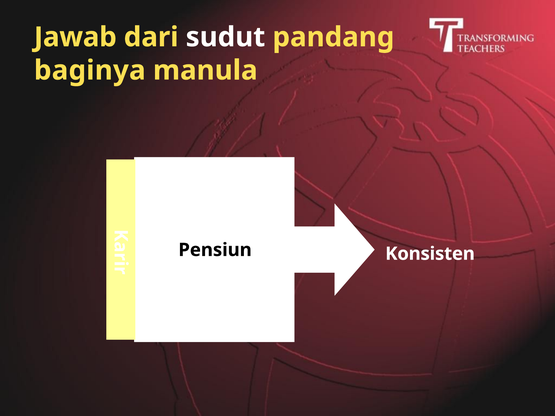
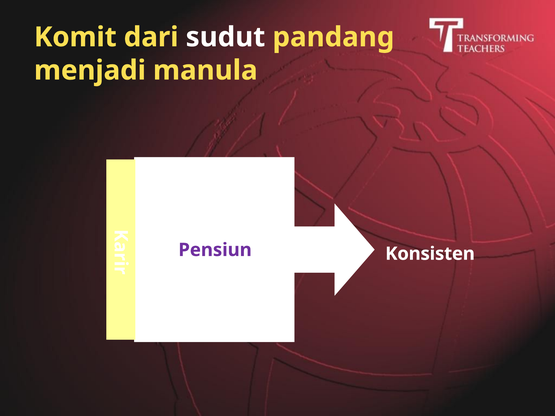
Jawab: Jawab -> Komit
baginya: baginya -> menjadi
Pensiun colour: black -> purple
